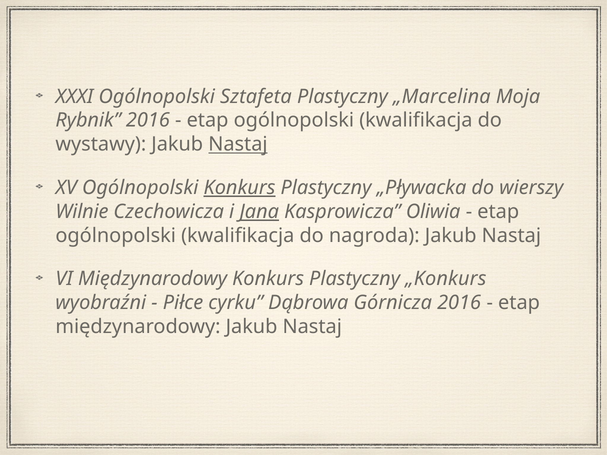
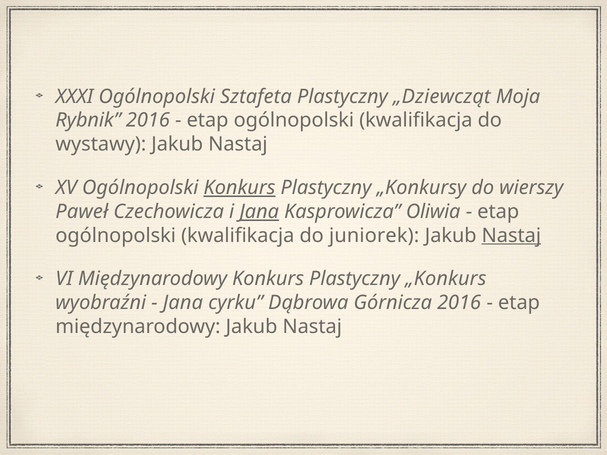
„Marcelina: „Marcelina -> „Dziewcząt
Nastaj at (238, 144) underline: present -> none
„Pływacka: „Pływacka -> „Konkursy
Wilnie: Wilnie -> Paweł
nagroda: nagroda -> juniorek
Nastaj at (511, 236) underline: none -> present
Piłce at (183, 303): Piłce -> Jana
